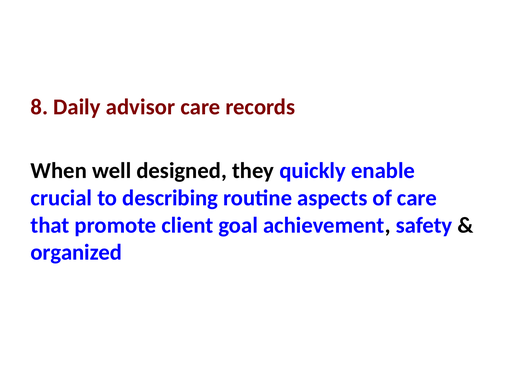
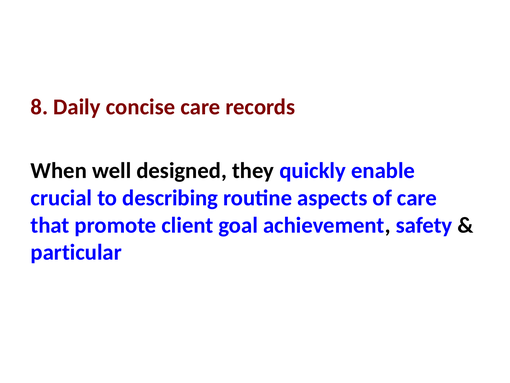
advisor: advisor -> concise
organized: organized -> particular
